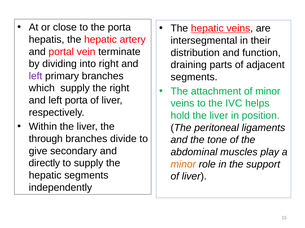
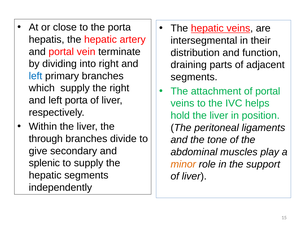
left at (36, 76) colour: purple -> blue
of minor: minor -> portal
directly: directly -> splenic
